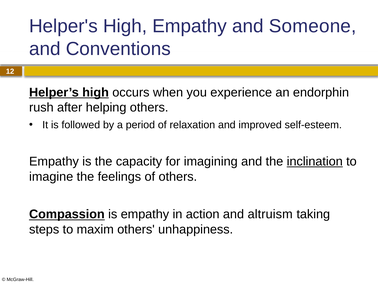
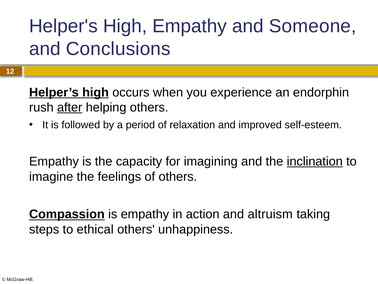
Conventions: Conventions -> Conclusions
after underline: none -> present
maxim: maxim -> ethical
